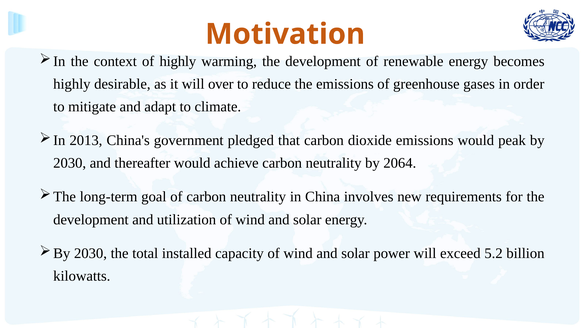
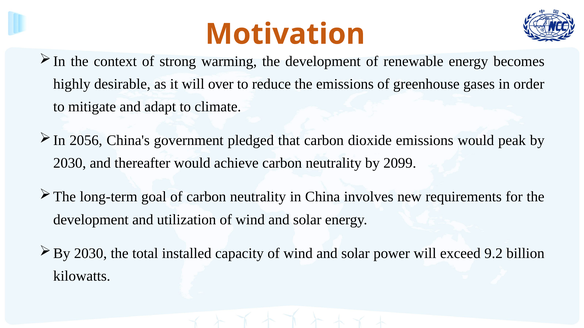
of highly: highly -> strong
2013: 2013 -> 2056
2064: 2064 -> 2099
5.2: 5.2 -> 9.2
